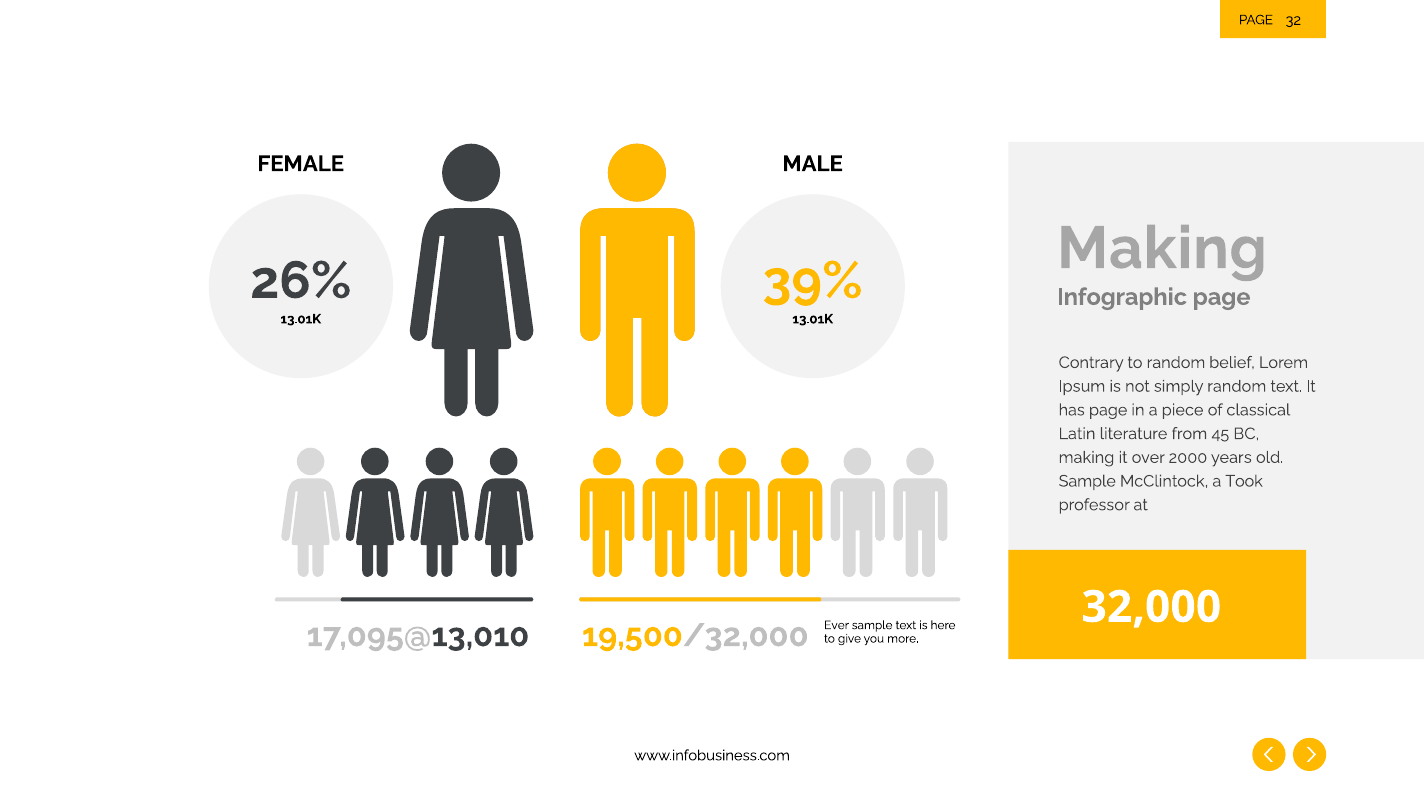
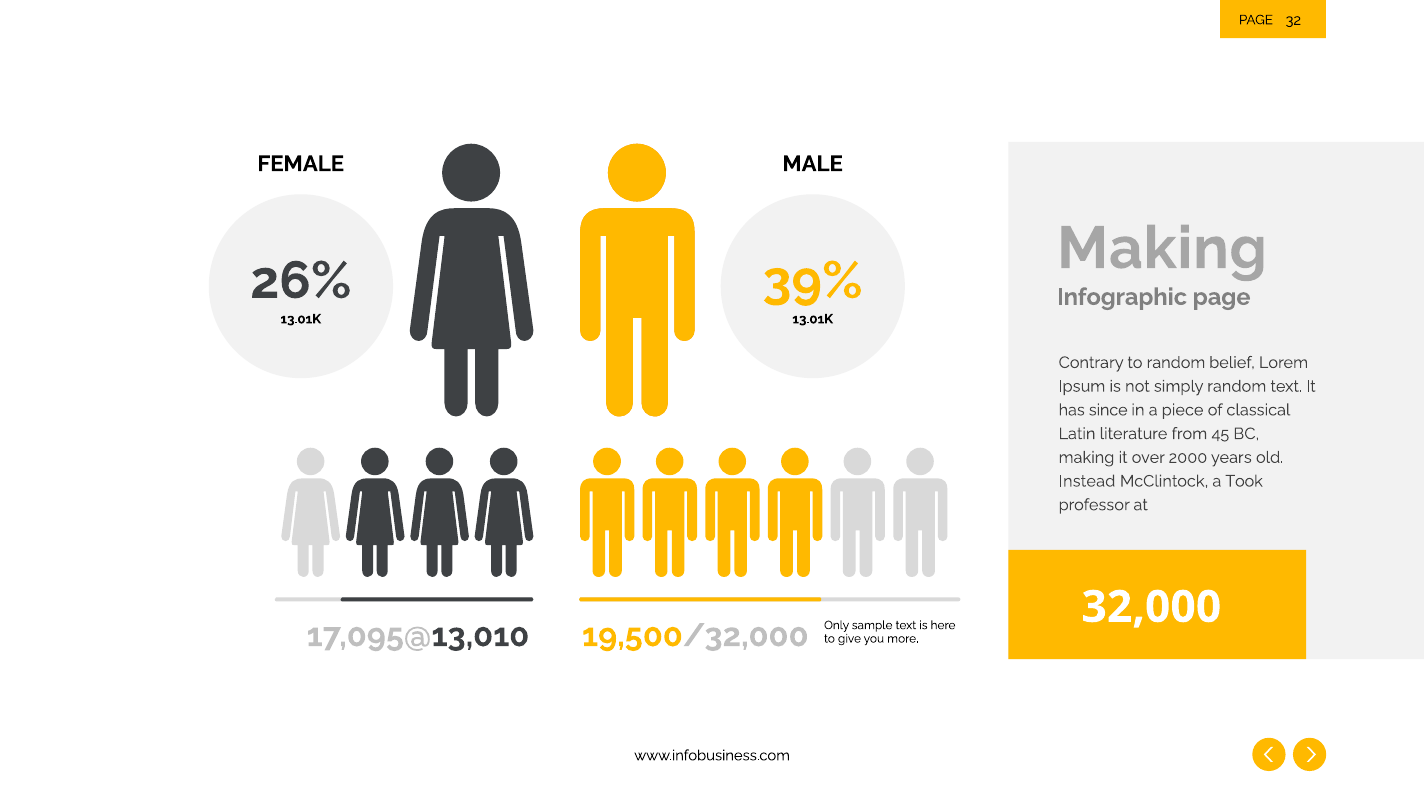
has page: page -> since
Sample at (1087, 481): Sample -> Instead
Ever: Ever -> Only
